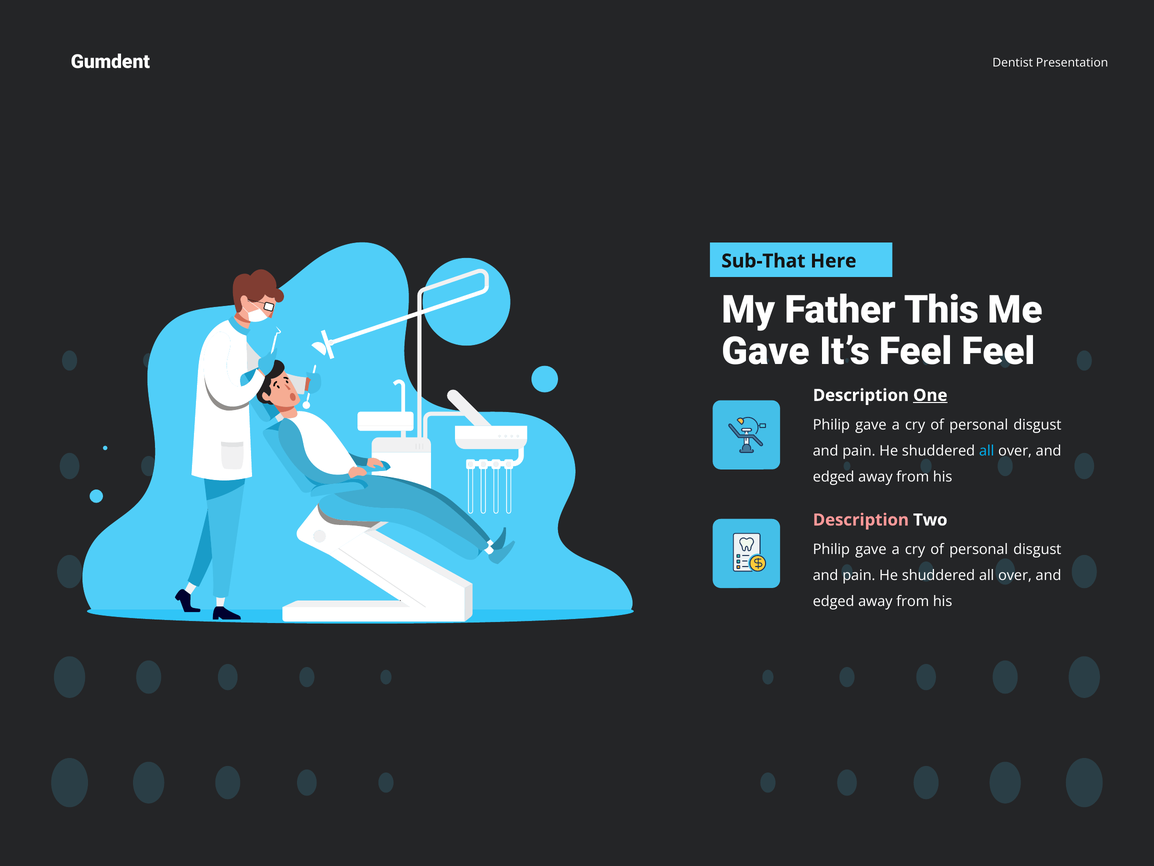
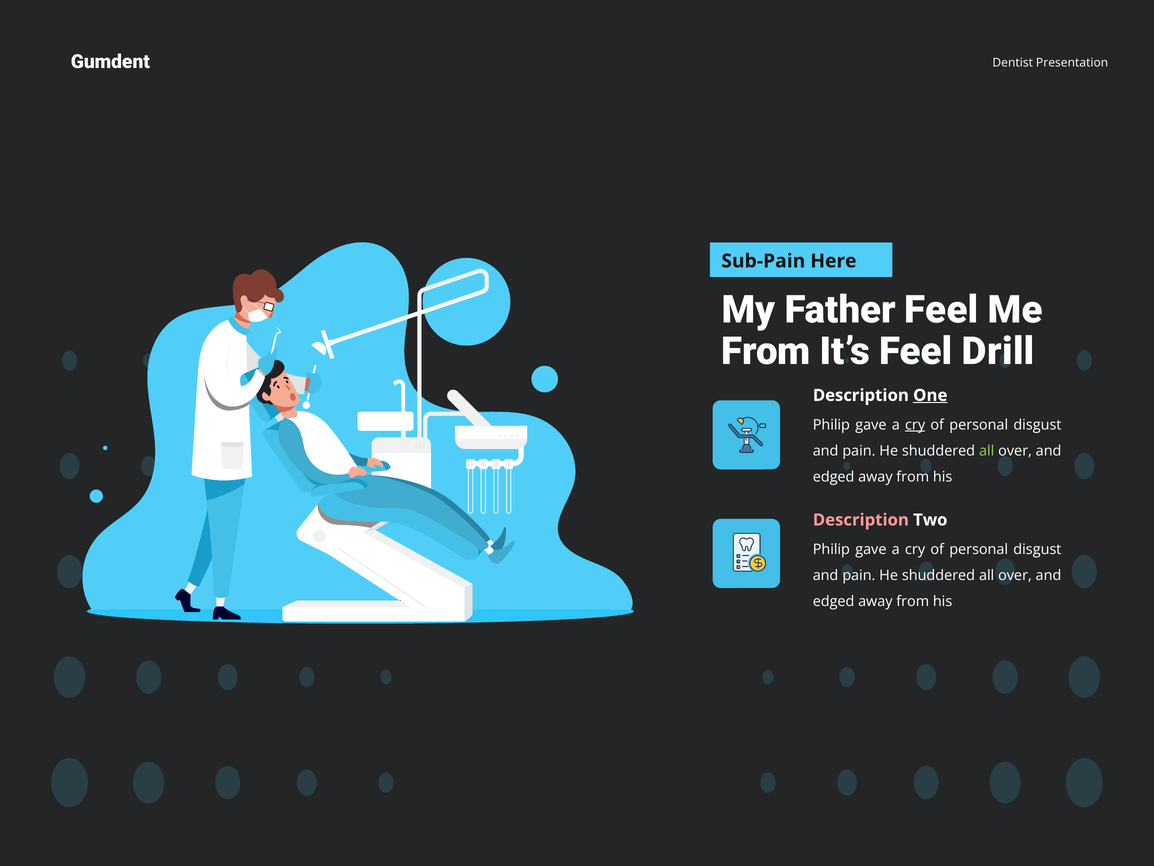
Sub-That: Sub-That -> Sub-Pain
Father This: This -> Feel
Gave at (766, 351): Gave -> From
Feel Feel: Feel -> Drill
cry at (915, 425) underline: none -> present
all at (987, 451) colour: light blue -> light green
